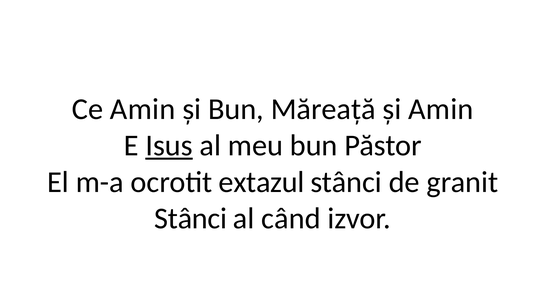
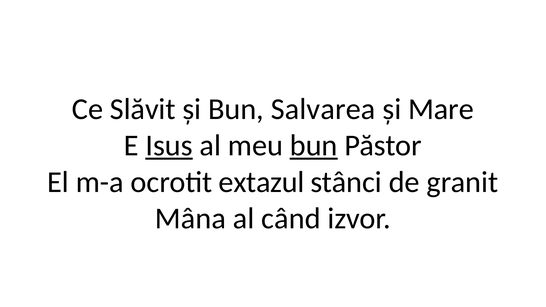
Ce Amin: Amin -> Slăvit
Măreață: Măreață -> Salvarea
și Amin: Amin -> Mare
bun at (314, 146) underline: none -> present
Stânci at (191, 218): Stânci -> Mâna
